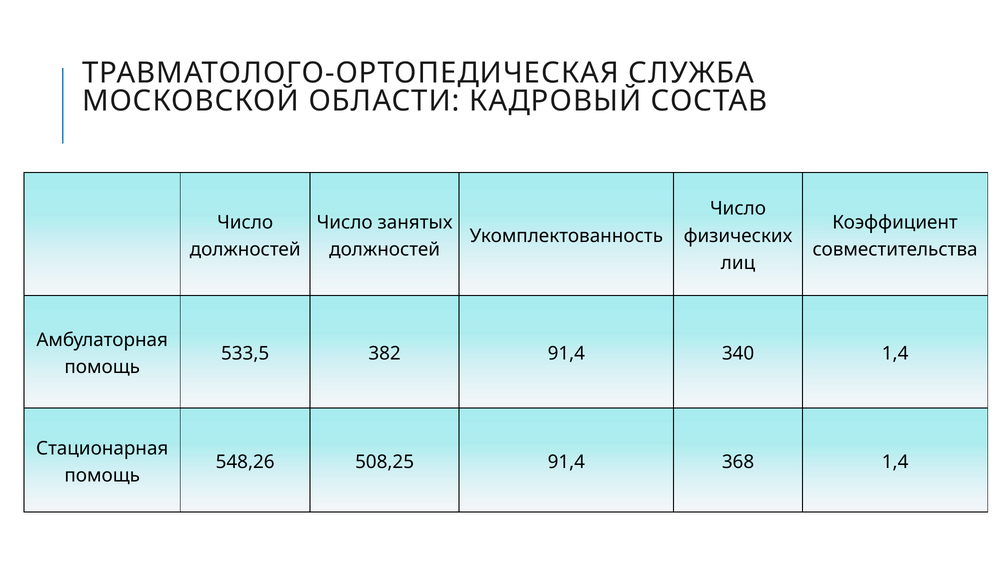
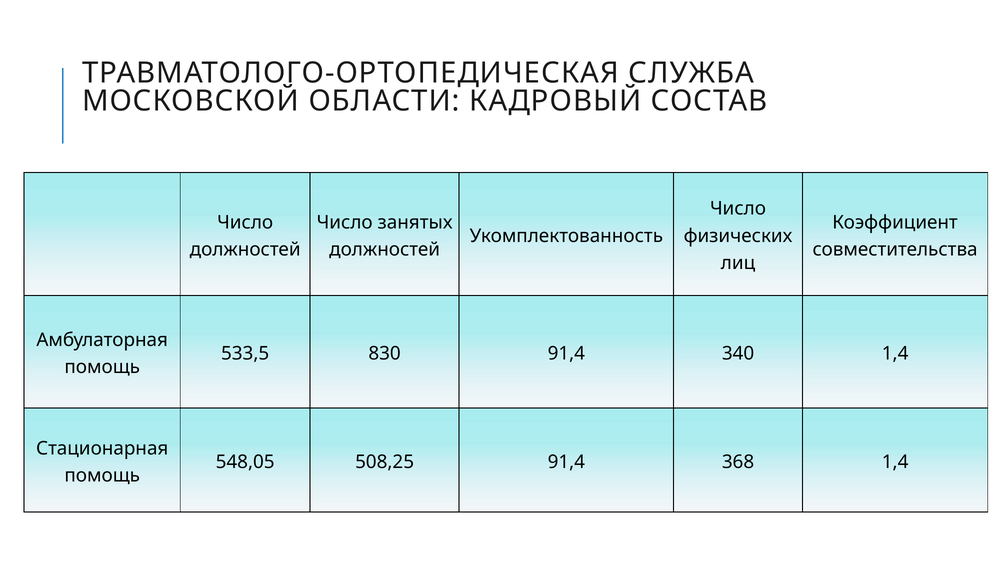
382: 382 -> 830
548,26: 548,26 -> 548,05
